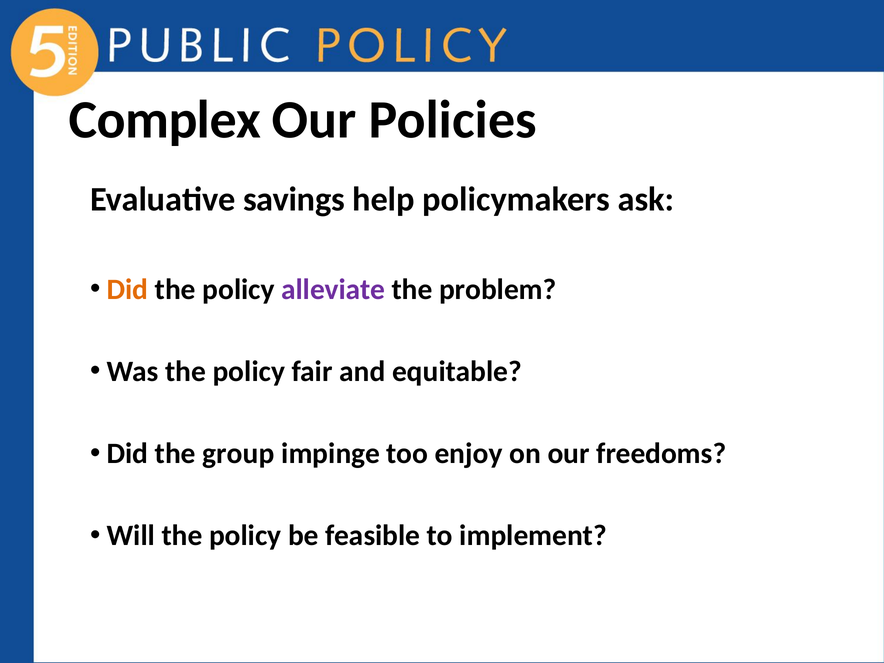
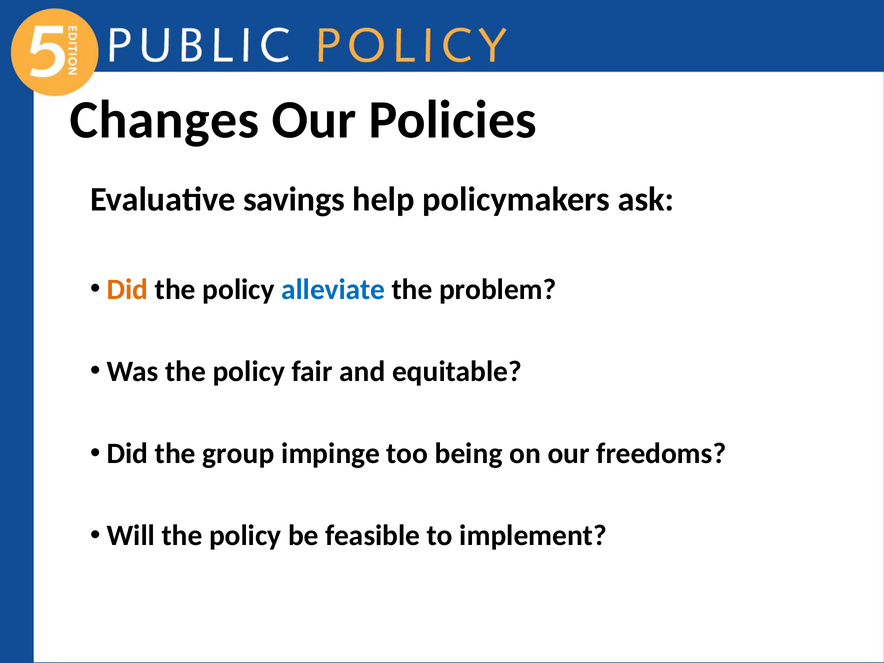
Complex: Complex -> Changes
alleviate colour: purple -> blue
enjoy: enjoy -> being
